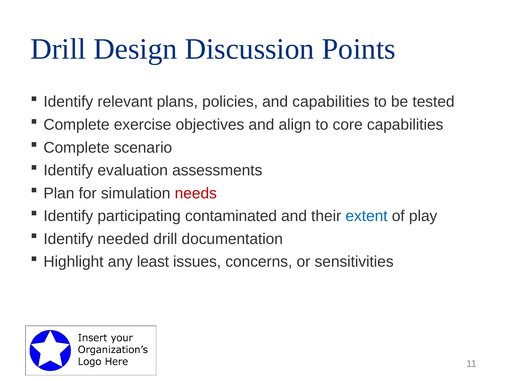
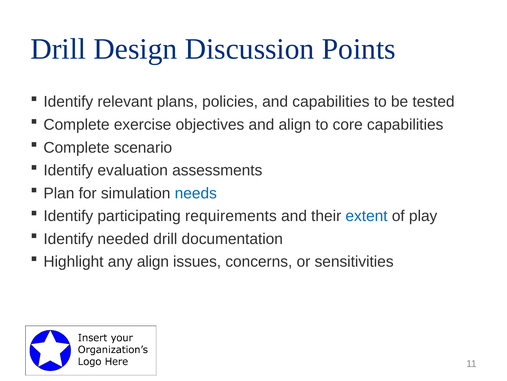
needs colour: red -> blue
contaminated: contaminated -> requirements
any least: least -> align
